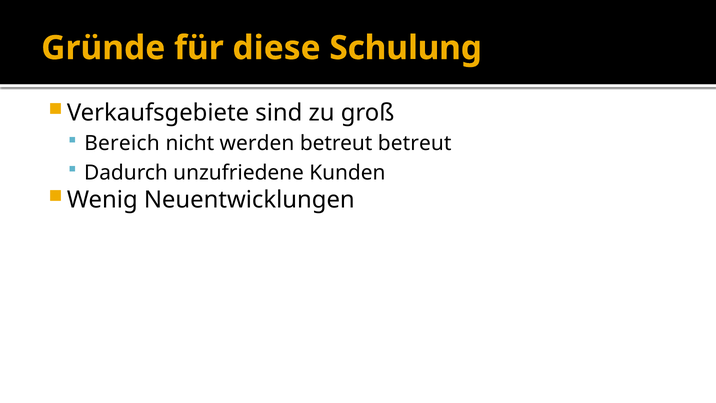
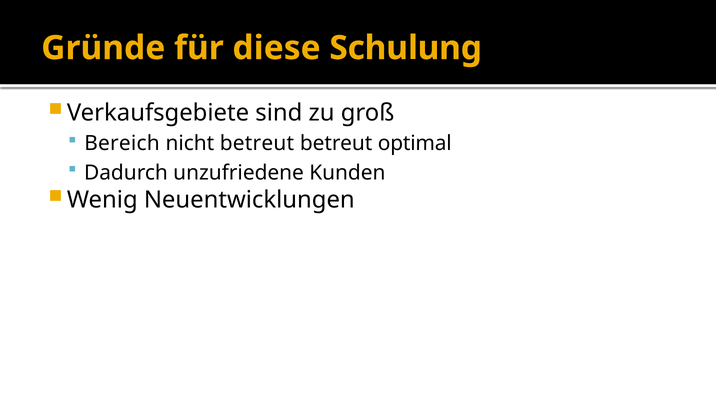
nicht werden: werden -> betreut
betreut betreut: betreut -> optimal
